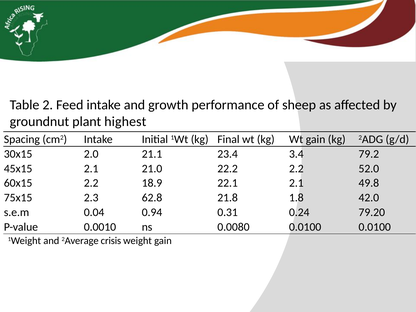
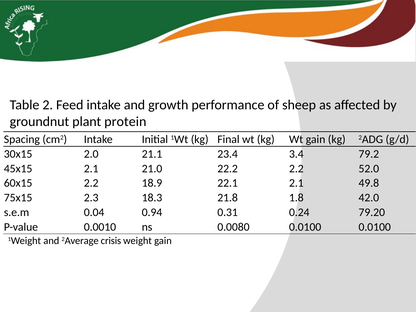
highest: highest -> protein
62.8: 62.8 -> 18.3
